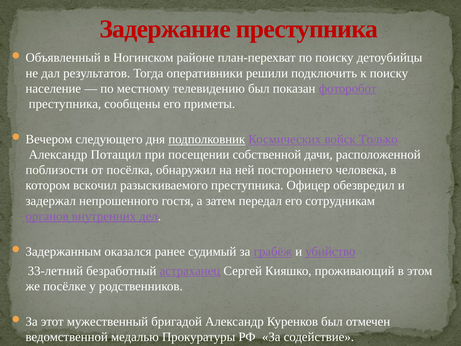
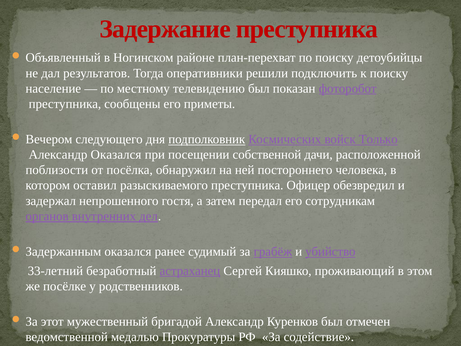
Александр Потащил: Потащил -> Оказался
вскочил: вскочил -> оставил
